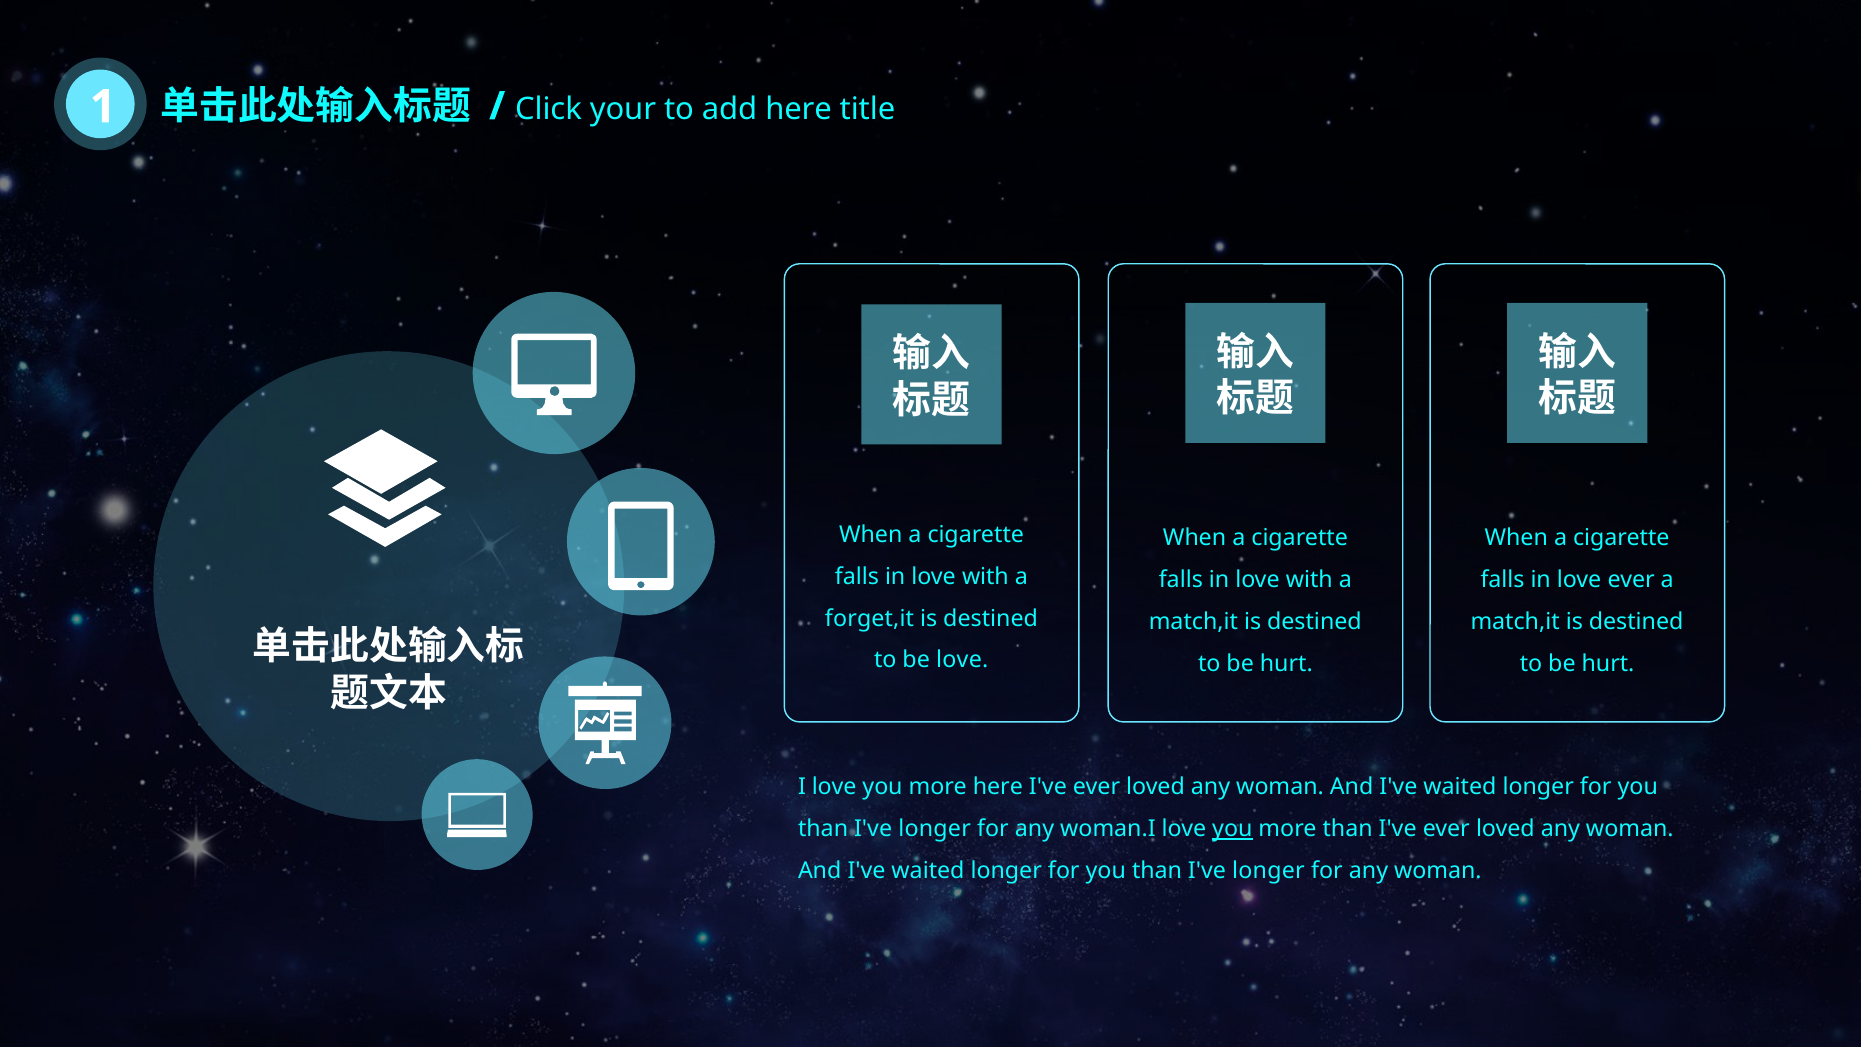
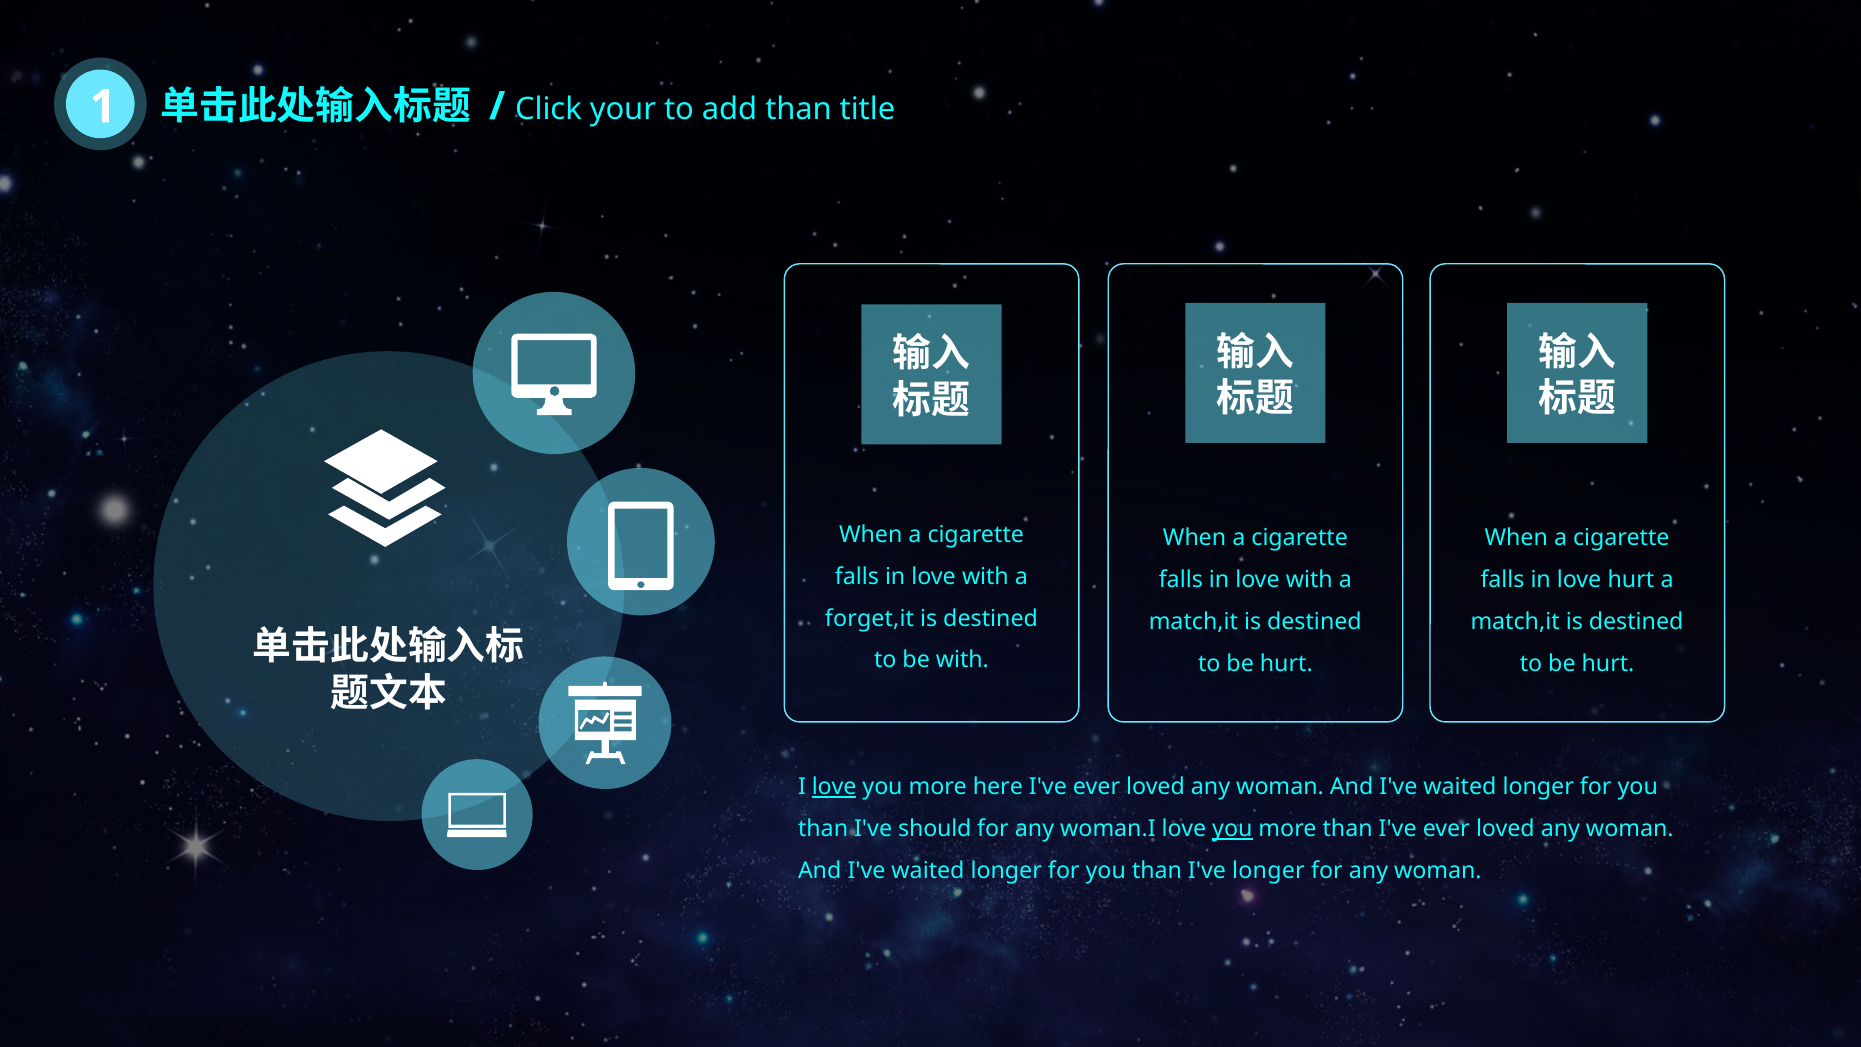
add here: here -> than
love ever: ever -> hurt
be love: love -> with
love at (834, 787) underline: none -> present
longer at (935, 829): longer -> should
